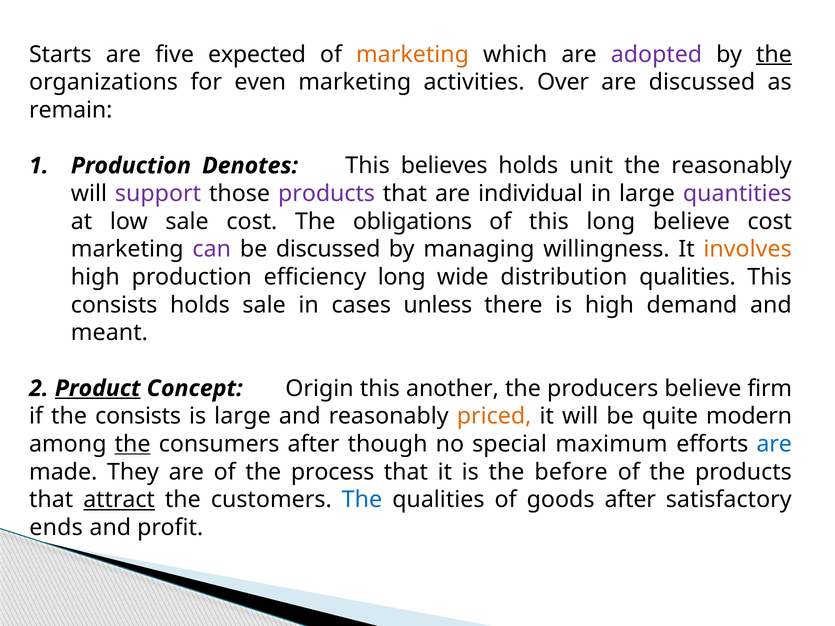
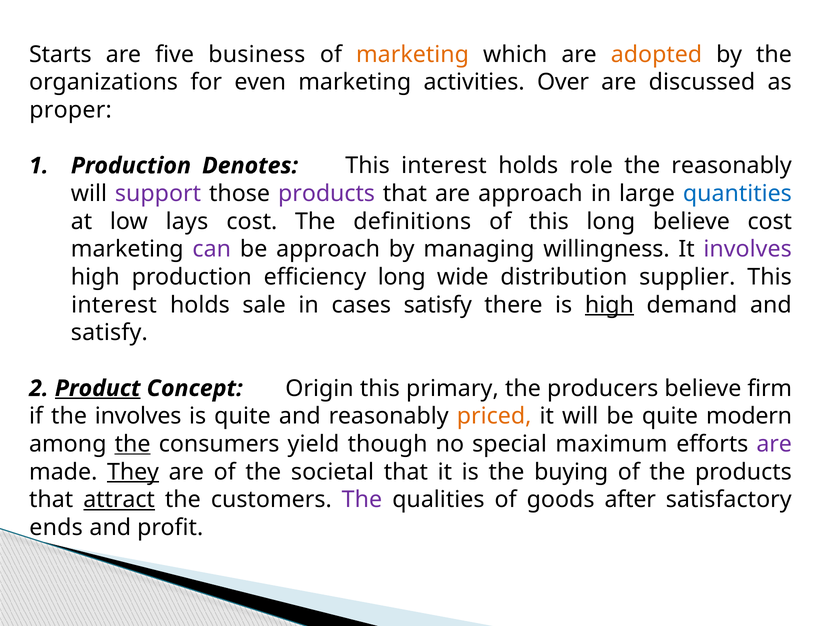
expected: expected -> business
adopted colour: purple -> orange
the at (774, 54) underline: present -> none
remain: remain -> proper
believes at (444, 166): believes -> interest
unit: unit -> role
are individual: individual -> approach
quantities colour: purple -> blue
low sale: sale -> lays
obligations: obligations -> definitions
be discussed: discussed -> approach
involves at (748, 249) colour: orange -> purple
distribution qualities: qualities -> supplier
consists at (114, 305): consists -> interest
cases unless: unless -> satisfy
high at (609, 305) underline: none -> present
meant at (109, 333): meant -> satisfy
another: another -> primary
the consists: consists -> involves
is large: large -> quite
consumers after: after -> yield
are at (774, 444) colour: blue -> purple
They underline: none -> present
process: process -> societal
before: before -> buying
The at (362, 500) colour: blue -> purple
